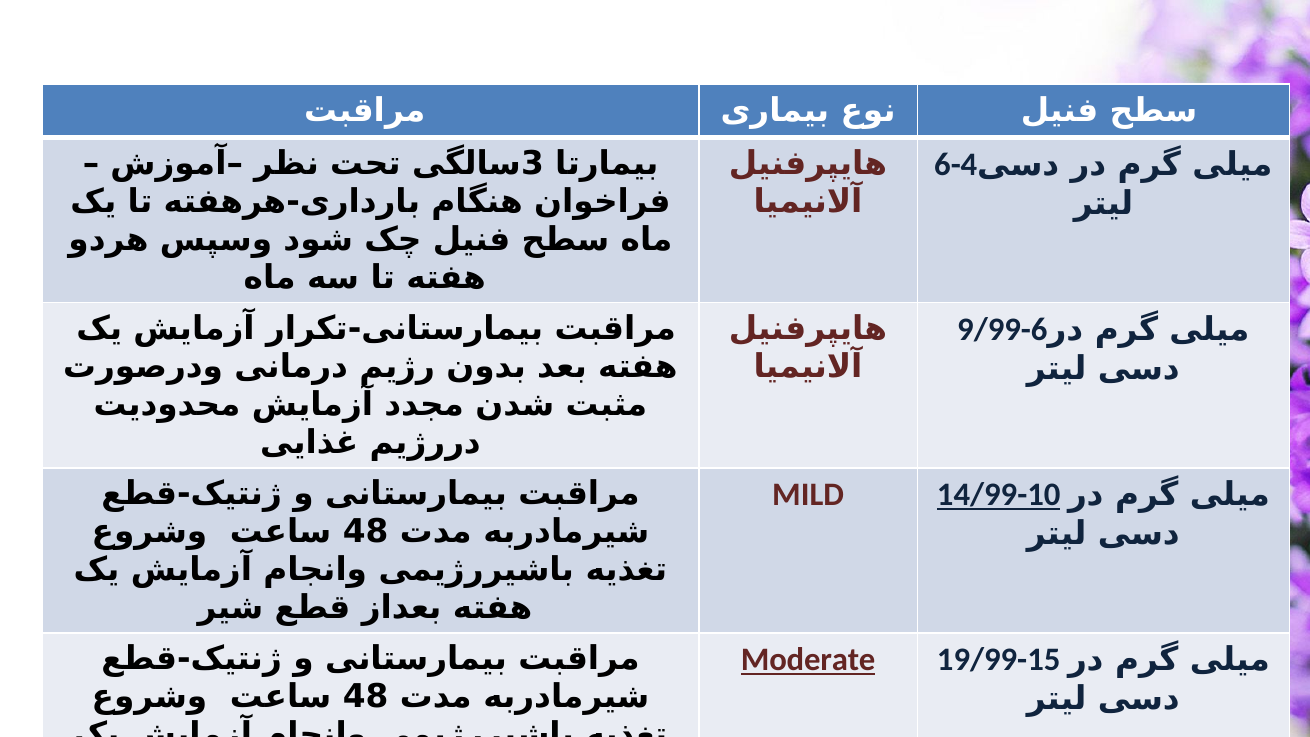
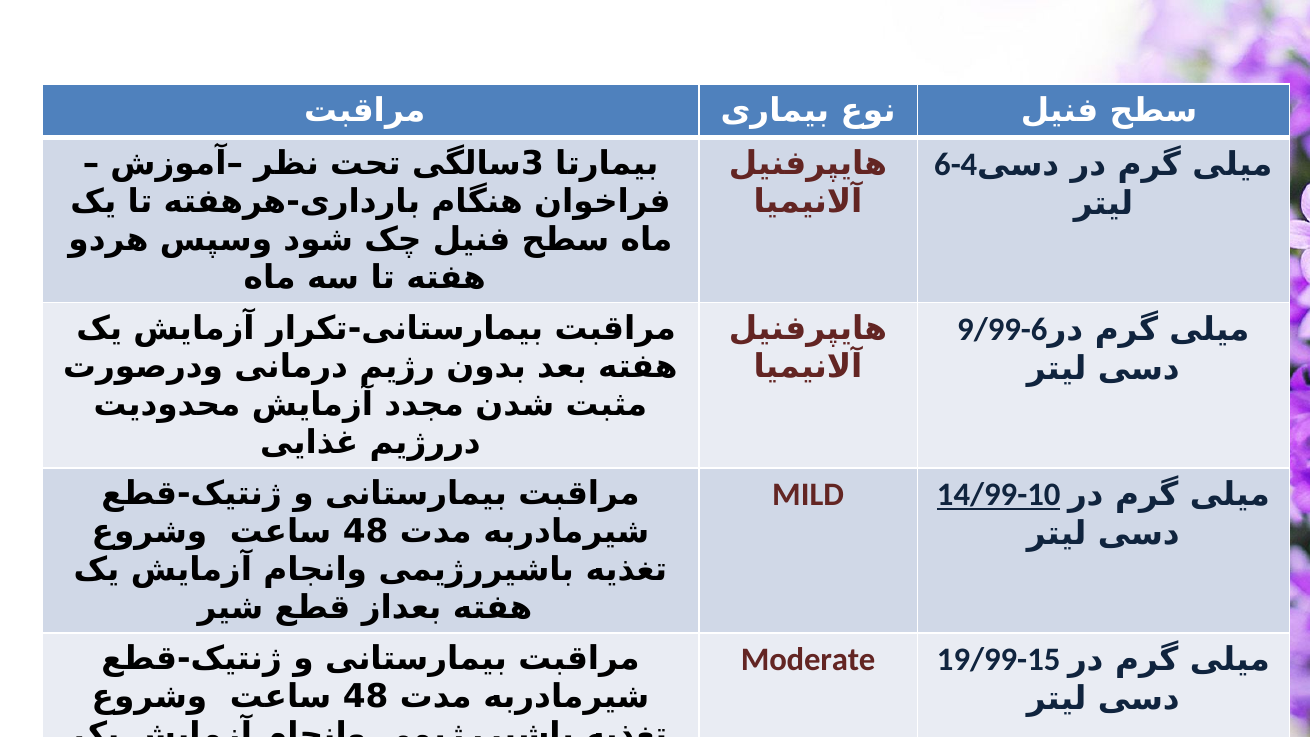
Moderate underline: present -> none
